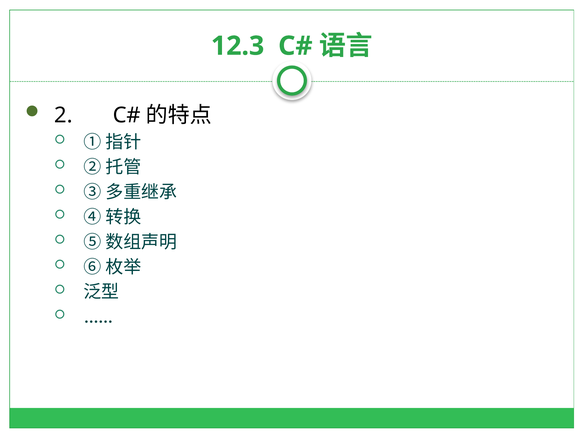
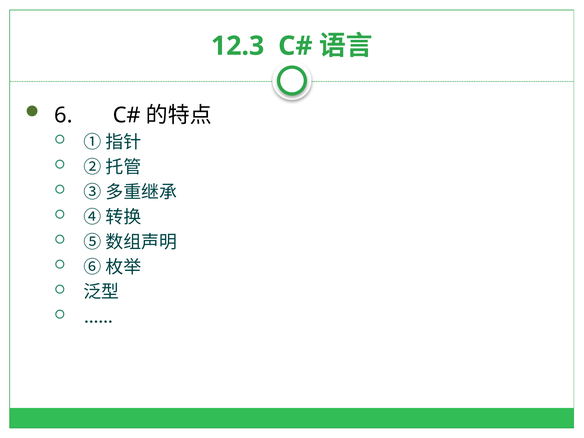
2: 2 -> 6
